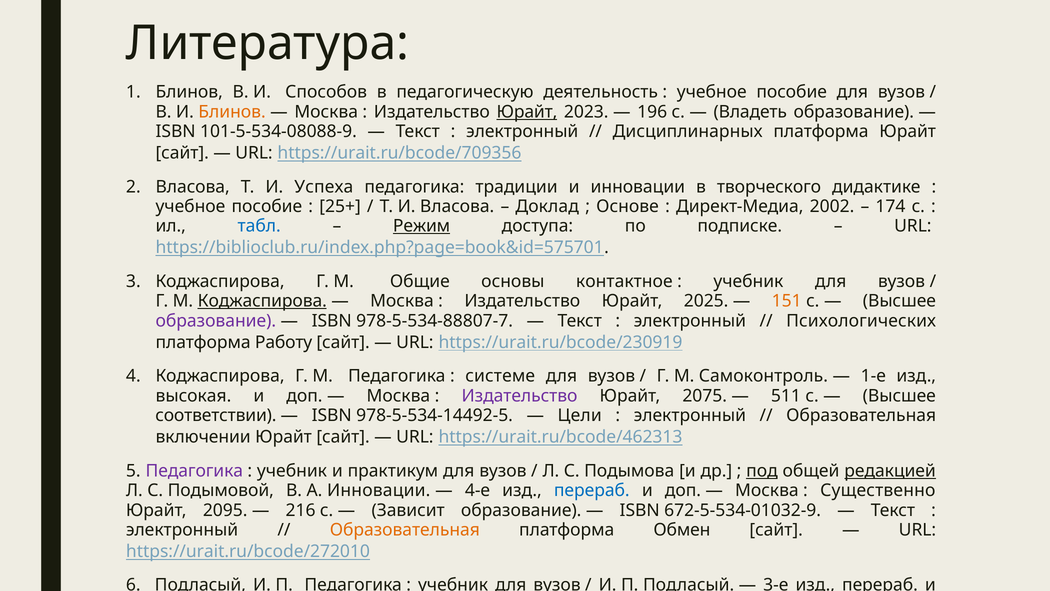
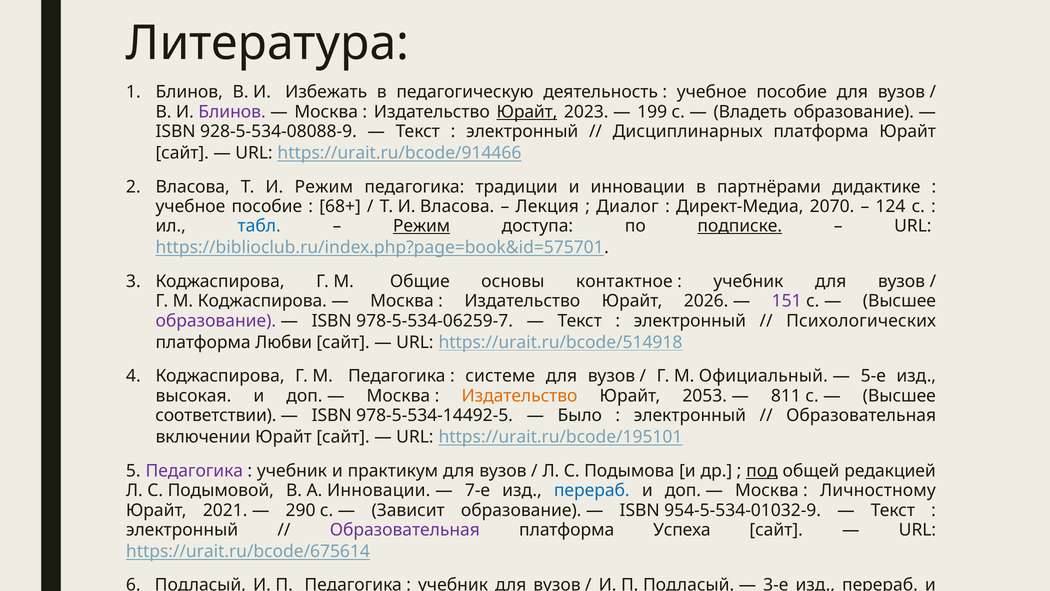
Способов: Способов -> Избежать
Блинов at (232, 112) colour: orange -> purple
196: 196 -> 199
101-5-534-08088-9: 101-5-534-08088-9 -> 928-5-534-08088-9
https://urait.ru/bcode/709356: https://urait.ru/bcode/709356 -> https://urait.ru/bcode/914466
И Успеха: Успеха -> Режим
творческого: творческого -> партнёрами
25+: 25+ -> 68+
Доклад: Доклад -> Лекция
Основе: Основе -> Диалог
2002: 2002 -> 2070
174: 174 -> 124
подписке underline: none -> present
Коджаспирова at (262, 301) underline: present -> none
2025: 2025 -> 2026
151 colour: orange -> purple
978-5-534-88807-7: 978-5-534-88807-7 -> 978-5-534-06259-7
Работу: Работу -> Любви
https://urait.ru/bcode/230919: https://urait.ru/bcode/230919 -> https://urait.ru/bcode/514918
Самоконтроль: Самоконтроль -> Официальный
1-е: 1-е -> 5-е
Издательство at (519, 396) colour: purple -> orange
2075: 2075 -> 2053
511: 511 -> 811
Цели: Цели -> Было
https://urait.ru/bcode/462313: https://urait.ru/bcode/462313 -> https://urait.ru/bcode/195101
редакцией underline: present -> none
4-е: 4-е -> 7-е
Существенно: Существенно -> Личностному
2095: 2095 -> 2021
216: 216 -> 290
672-5-534-01032-9: 672-5-534-01032-9 -> 954-5-534-01032-9
Образовательная at (405, 530) colour: orange -> purple
Обмен: Обмен -> Успеха
https://urait.ru/bcode/272010: https://urait.ru/bcode/272010 -> https://urait.ru/bcode/675614
